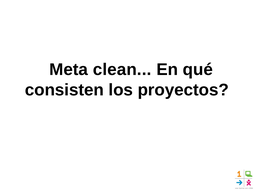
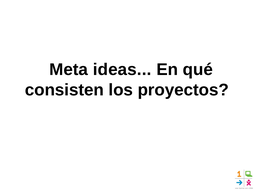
clean: clean -> ideas
